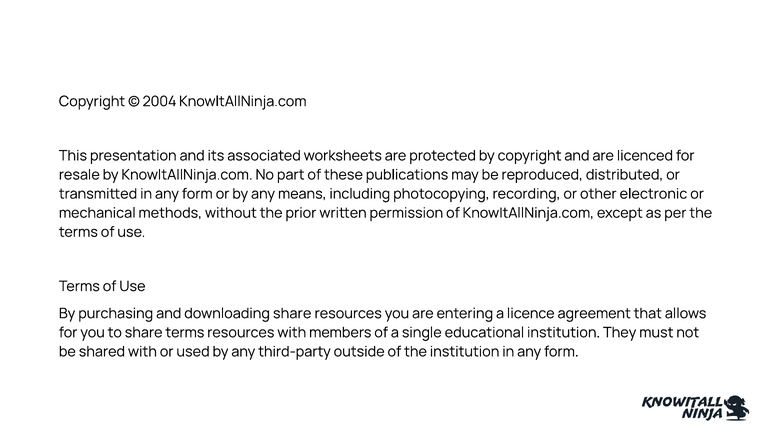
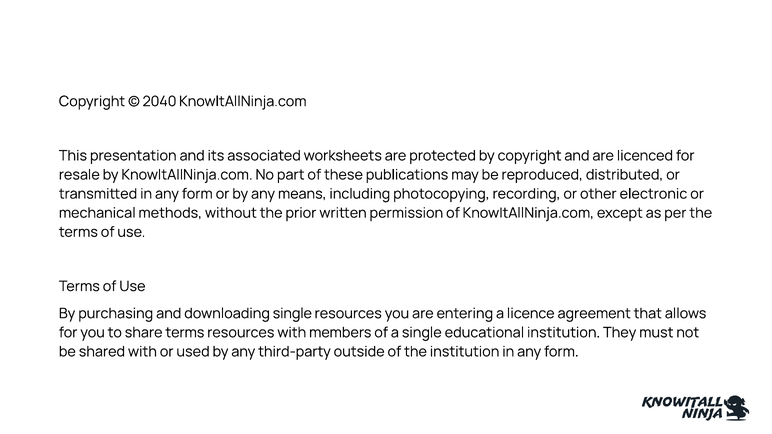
2004: 2004 -> 2040
downloading share: share -> single
